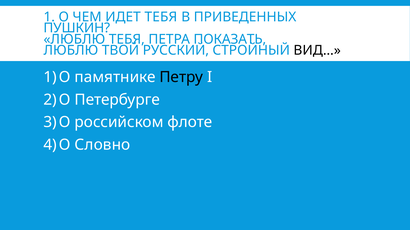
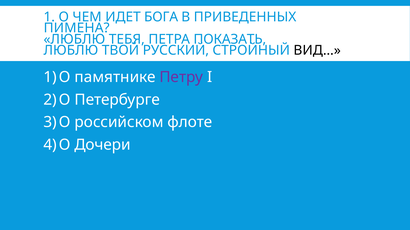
ИДЕТ ТЕБЯ: ТЕБЯ -> БОГА
ПУШКИН: ПУШКИН -> ПИМЕНА
Петру colour: black -> purple
Словно: Словно -> Дочери
